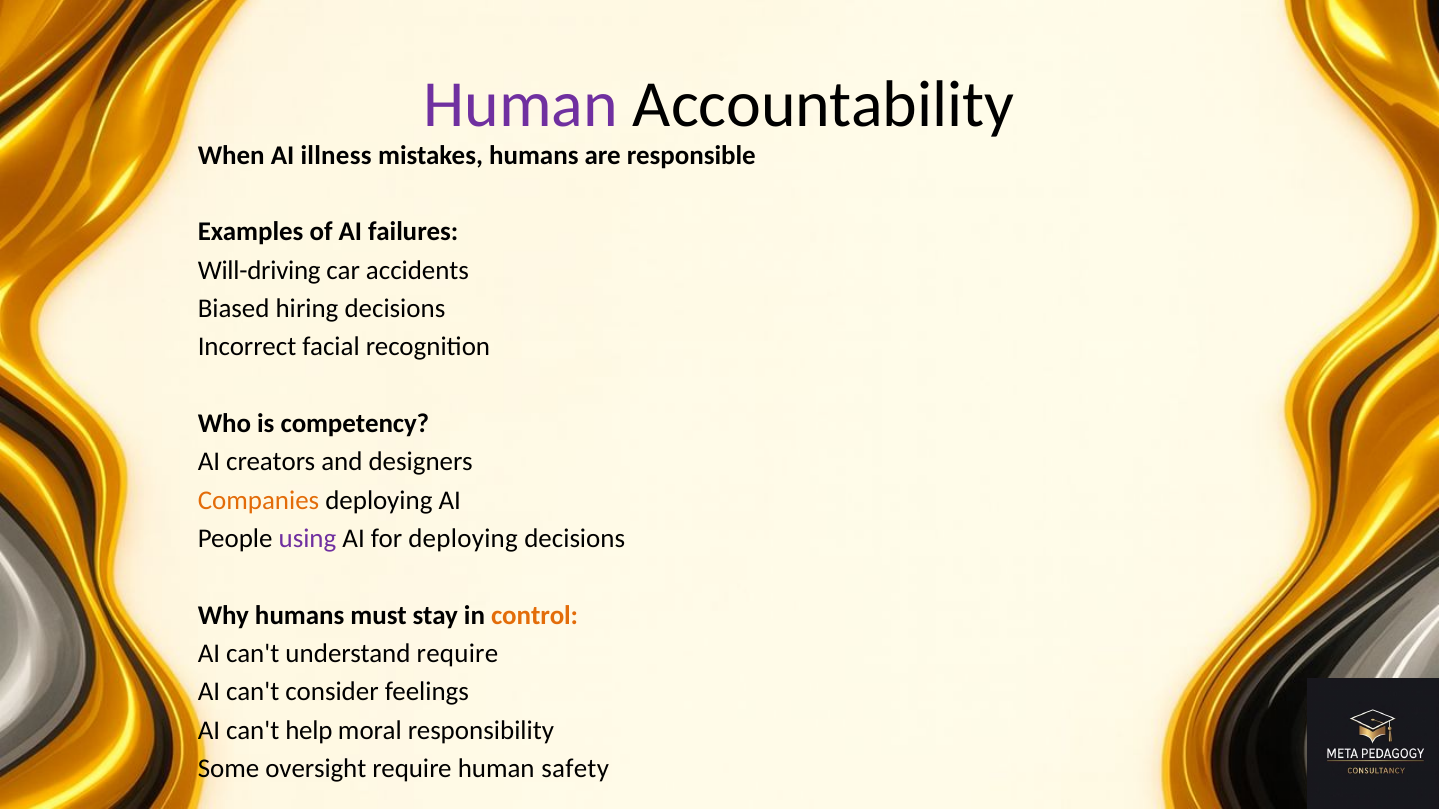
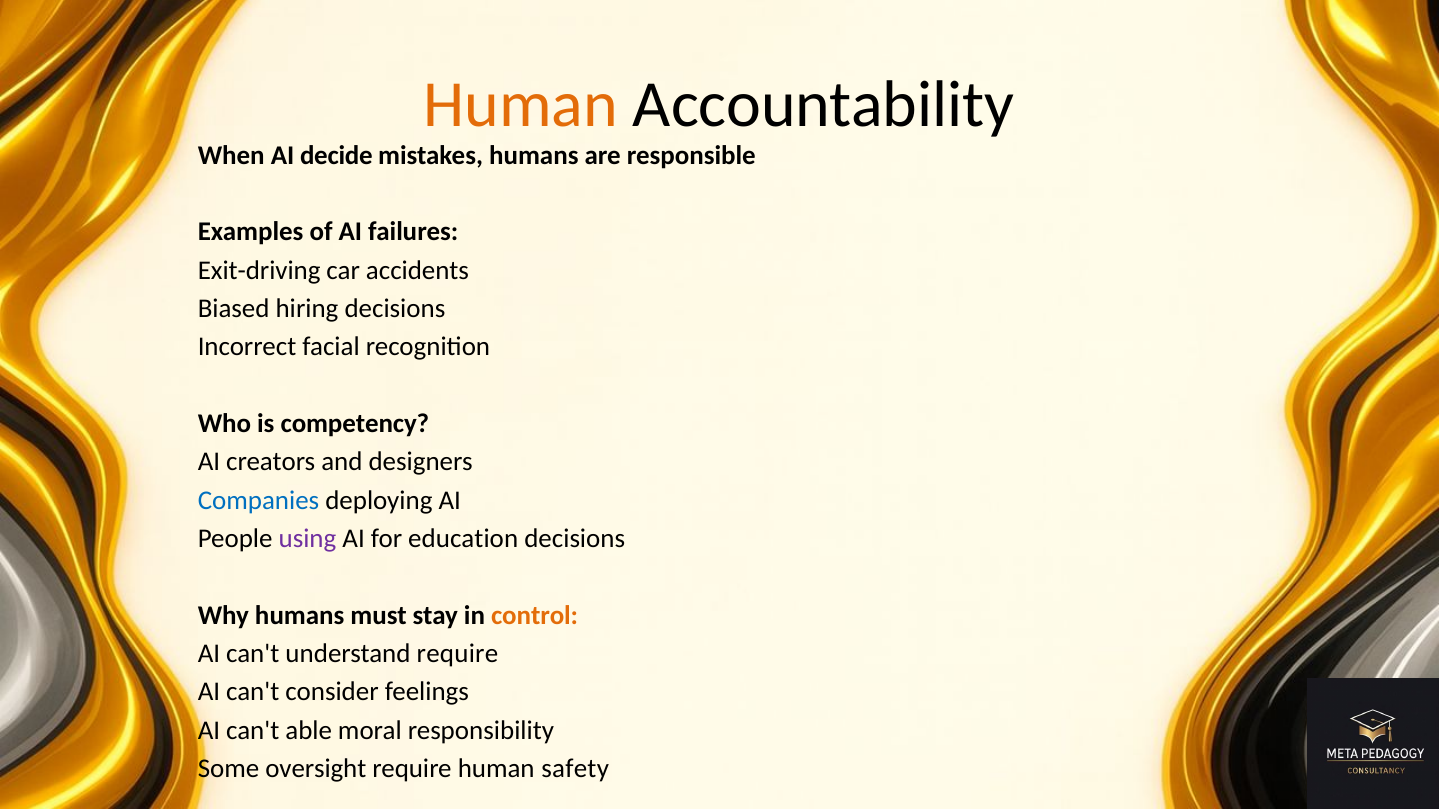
Human at (521, 104) colour: purple -> orange
illness: illness -> decide
Will-driving: Will-driving -> Exit-driving
Companies colour: orange -> blue
for deploying: deploying -> education
help: help -> able
